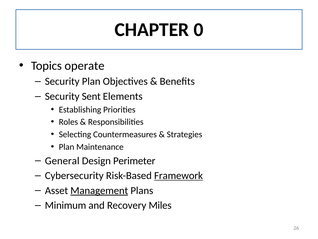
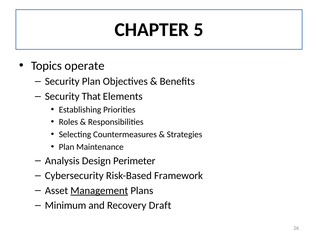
0: 0 -> 5
Sent: Sent -> That
General: General -> Analysis
Framework underline: present -> none
Miles: Miles -> Draft
